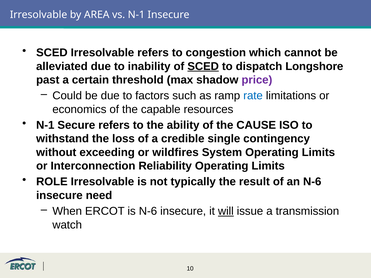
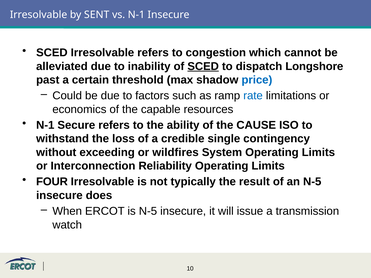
AREA: AREA -> SENT
price colour: purple -> blue
ROLE: ROLE -> FOUR
an N-6: N-6 -> N-5
need: need -> does
is N-6: N-6 -> N-5
will underline: present -> none
